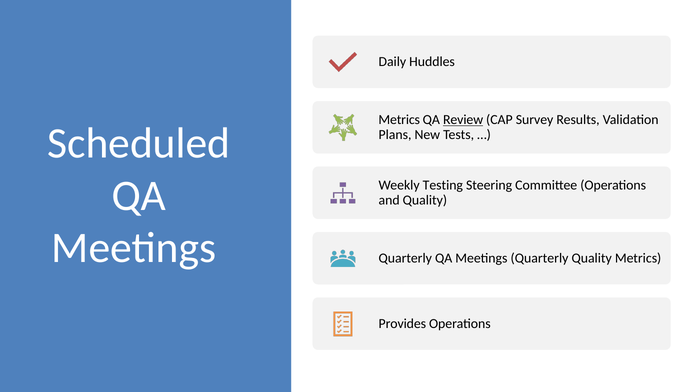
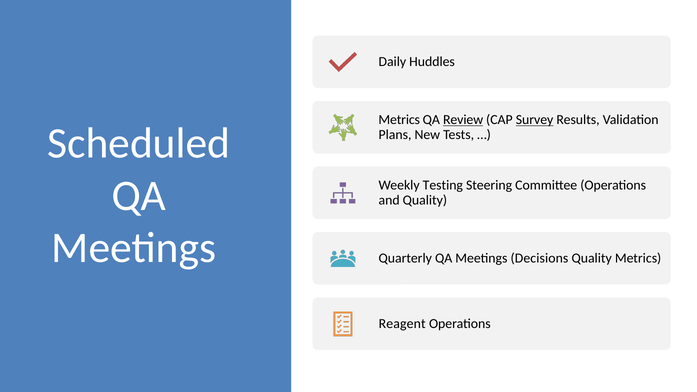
Survey underline: none -> present
Meetings Quarterly: Quarterly -> Decisions
Provides: Provides -> Reagent
